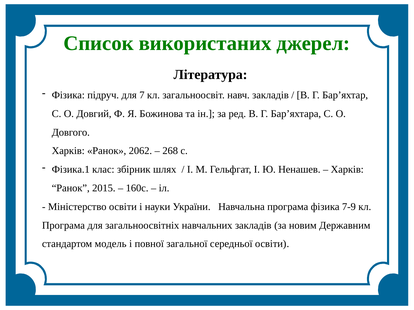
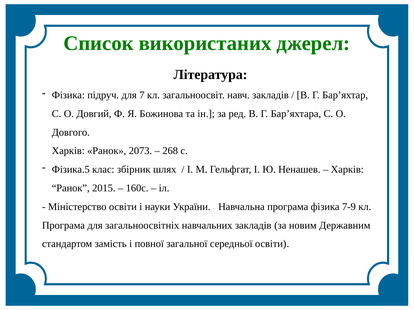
2062: 2062 -> 2073
Фізика.1: Фізика.1 -> Фізика.5
модель: модель -> замість
